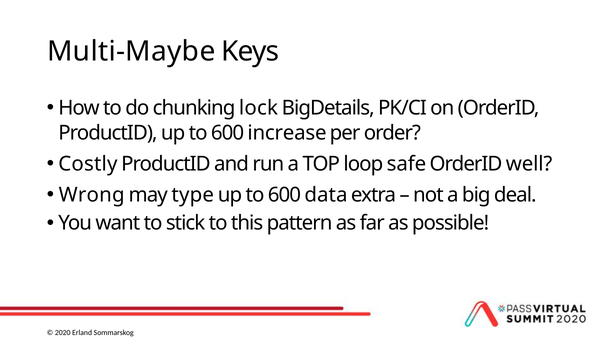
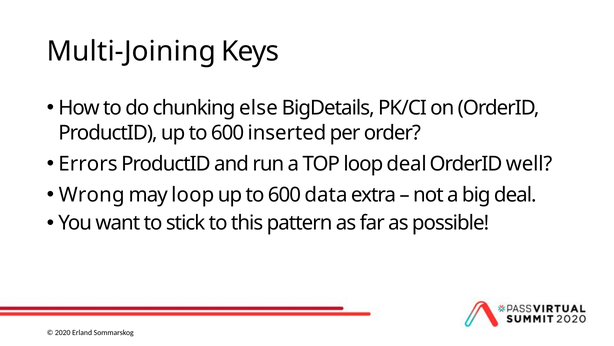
Multi-Maybe: Multi-Maybe -> Multi-Joining
lock: lock -> else
increase: increase -> inserted
Costly: Costly -> Errors
loop safe: safe -> deal
may type: type -> loop
